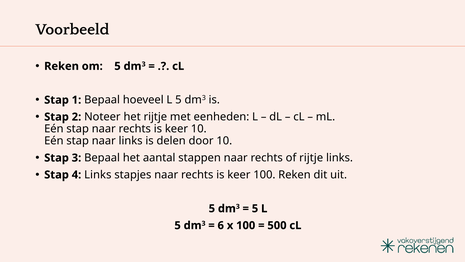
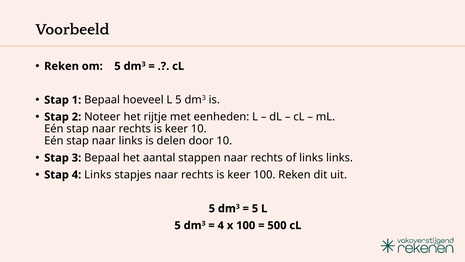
of rijtje: rijtje -> links
6 at (221, 225): 6 -> 4
